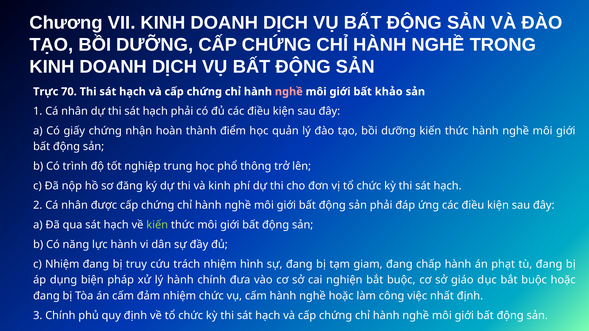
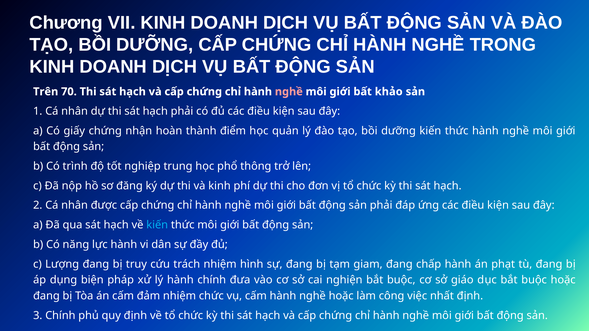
Trực: Trực -> Trên
kiến at (157, 225) colour: light green -> light blue
c Nhiệm: Nhiệm -> Lượng
